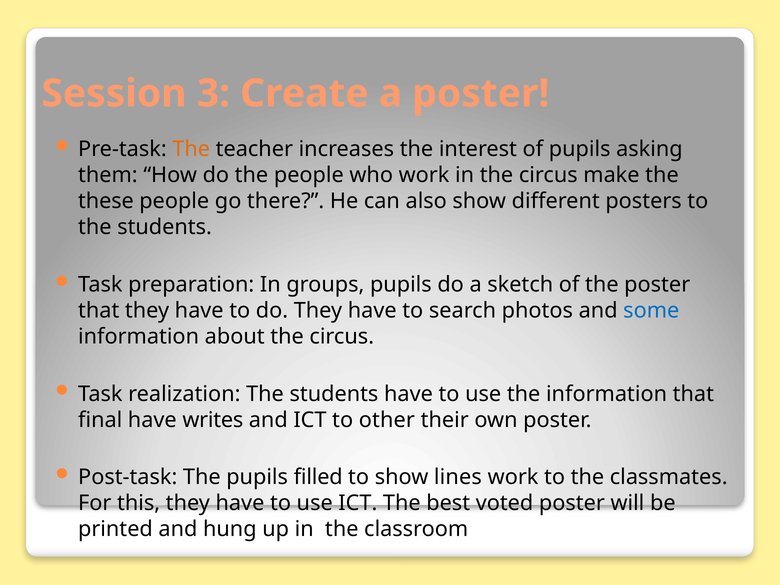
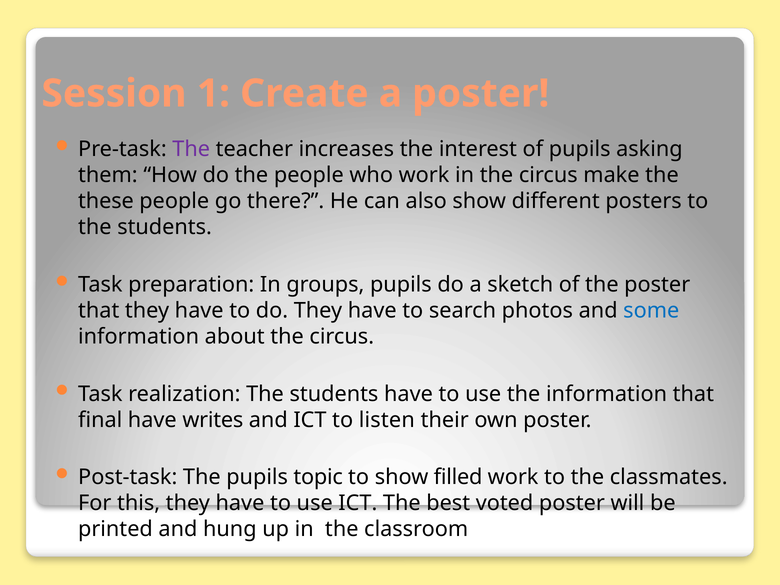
3: 3 -> 1
The at (191, 149) colour: orange -> purple
other: other -> listen
filled: filled -> topic
lines: lines -> filled
